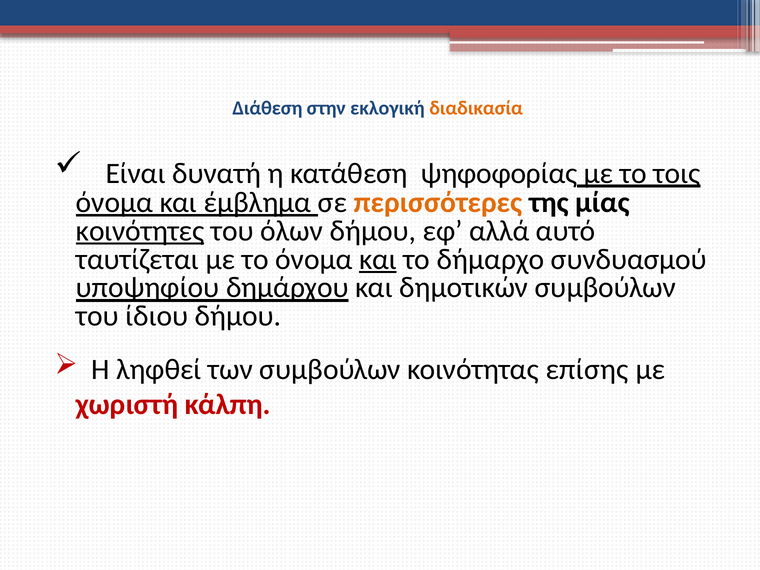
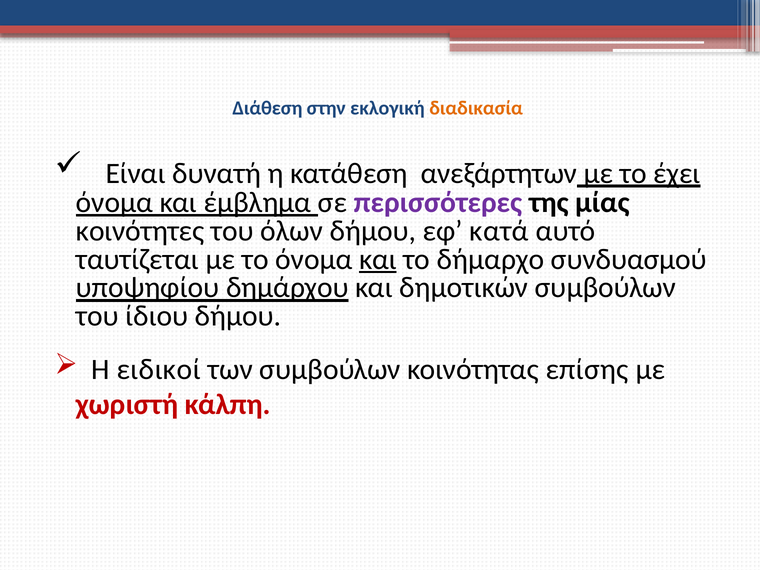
ψηφοφορίας: ψηφοφορίας -> ανεξάρτητων
τοις: τοις -> έχει
περισσότερες colour: orange -> purple
κοινότητες underline: present -> none
αλλά: αλλά -> κατά
ληφθεί: ληφθεί -> ειδικοί
